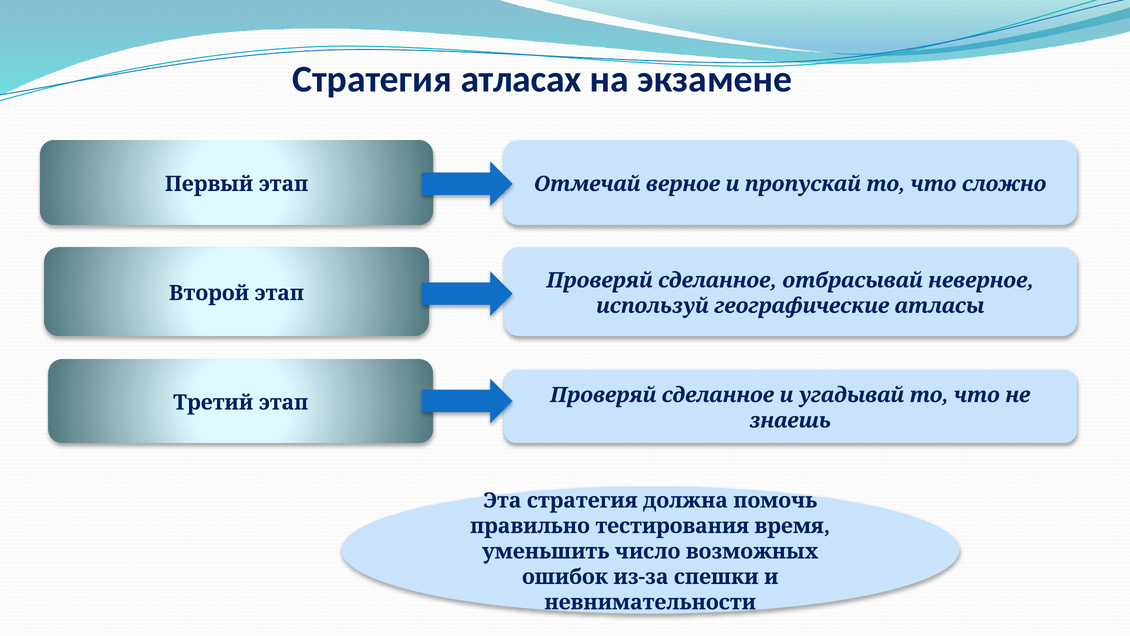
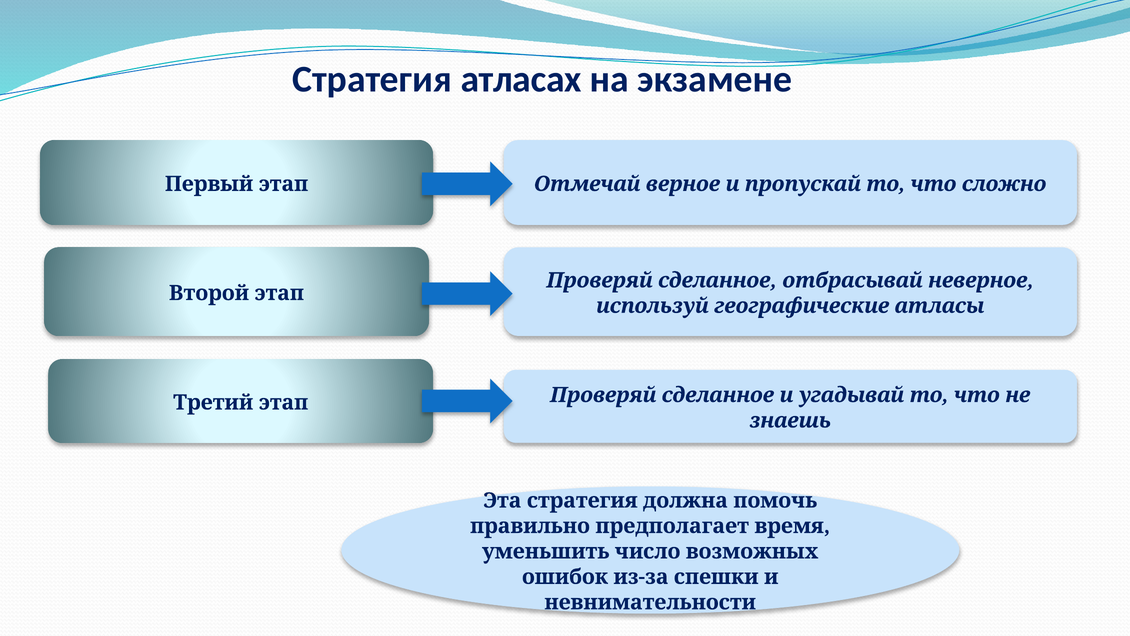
тестирования: тестирования -> предполагает
